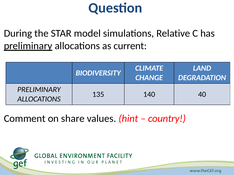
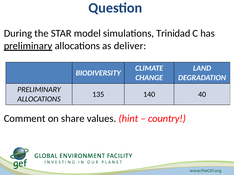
Relative: Relative -> Trinidad
current: current -> deliver
